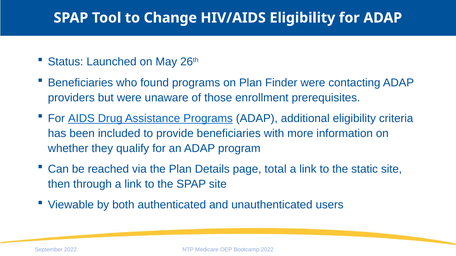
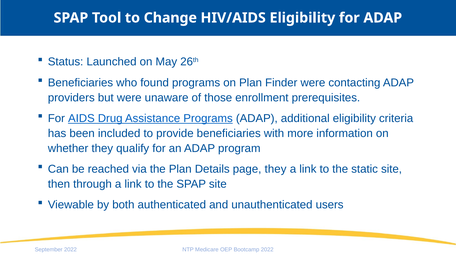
page total: total -> they
